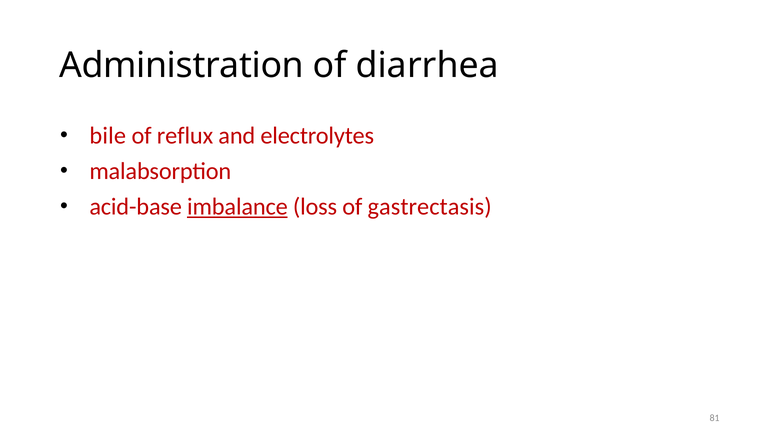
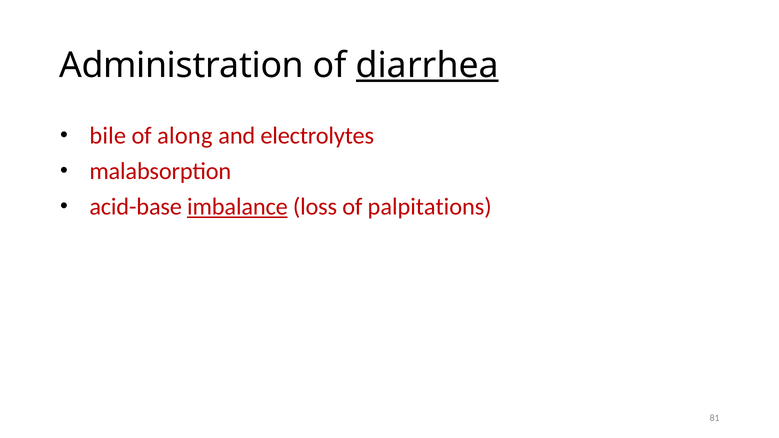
diarrhea underline: none -> present
reflux: reflux -> along
gastrectasis: gastrectasis -> palpitations
